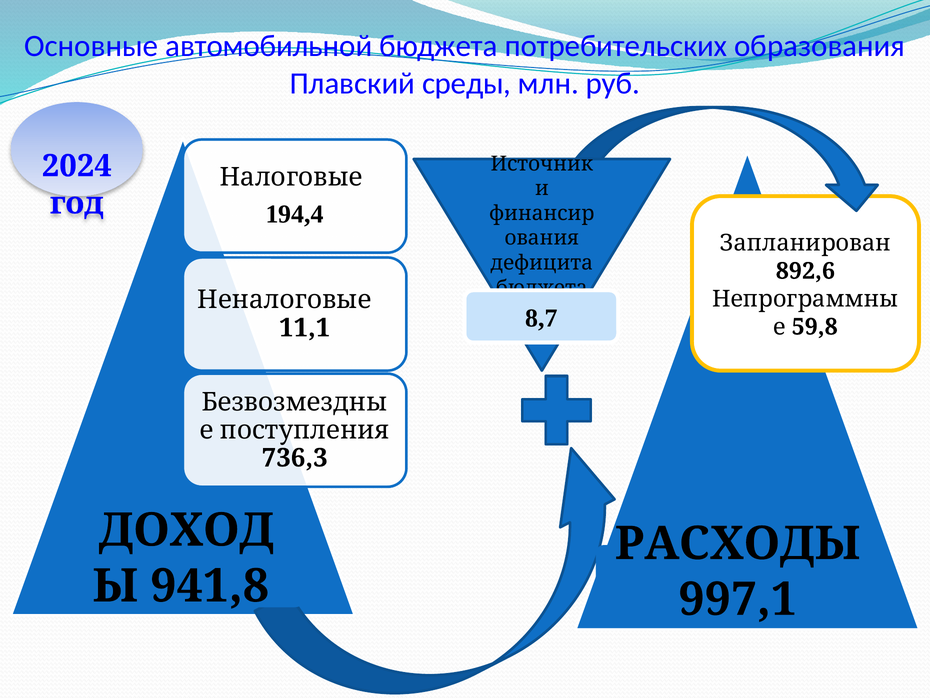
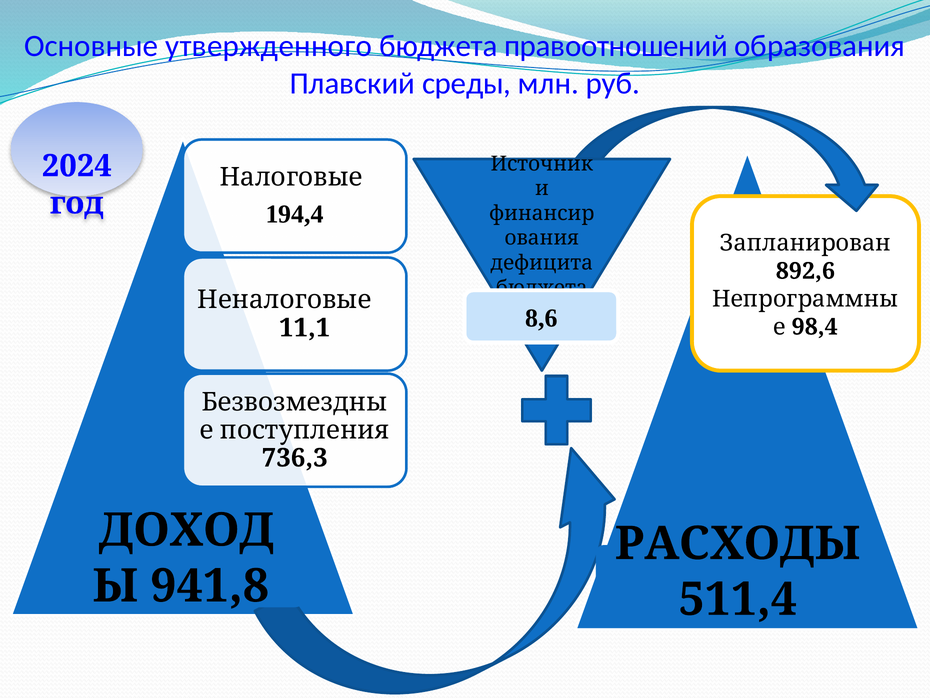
автомобильной: автомобильной -> утвержденного
потребительских: потребительских -> правоотношений
8,7: 8,7 -> 8,6
59,8: 59,8 -> 98,4
997,1: 997,1 -> 511,4
